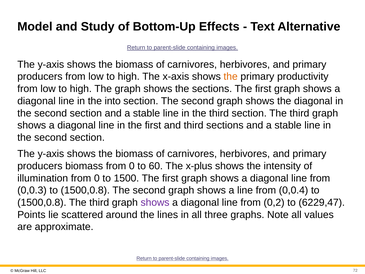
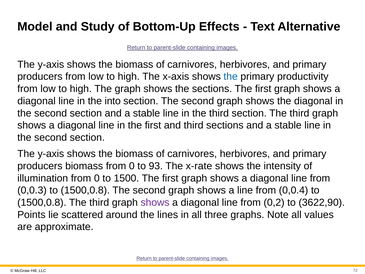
the at (231, 77) colour: orange -> blue
60: 60 -> 93
x-plus: x-plus -> x-rate
6229,47: 6229,47 -> 3622,90
